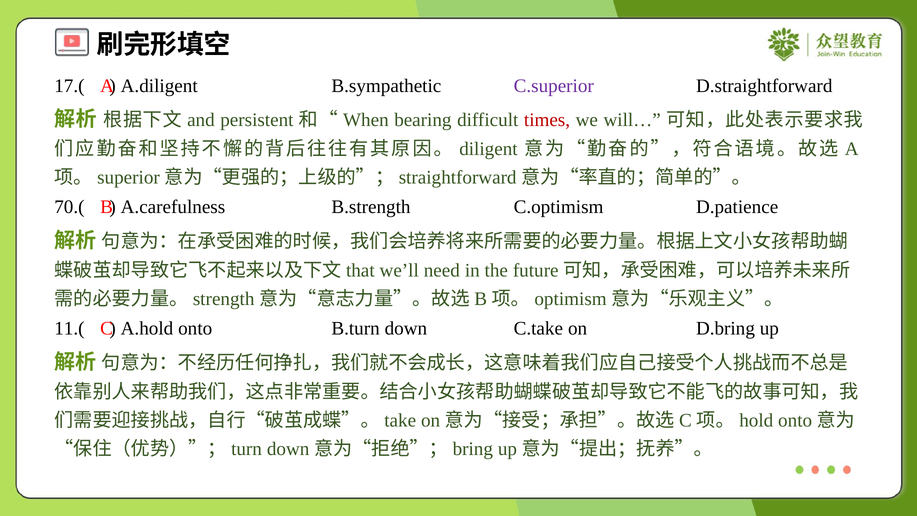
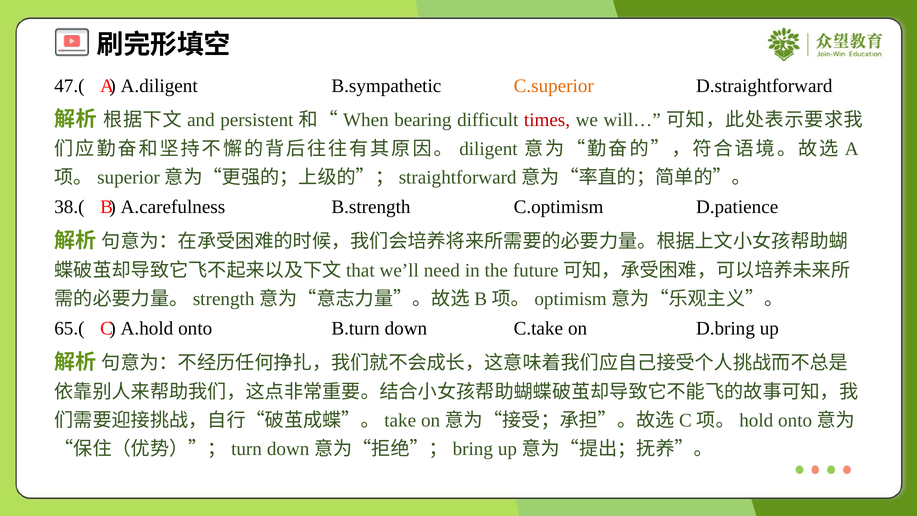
17.(: 17.( -> 47.(
C.superior colour: purple -> orange
70.(: 70.( -> 38.(
11.(: 11.( -> 65.(
